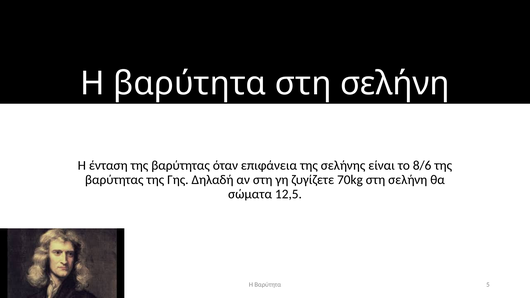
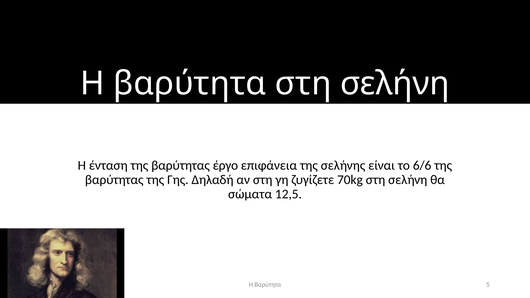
όταν: όταν -> έργο
8/6: 8/6 -> 6/6
